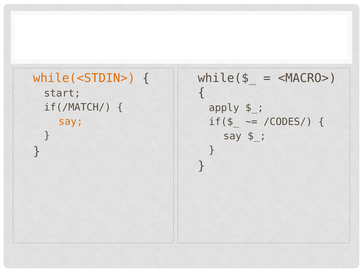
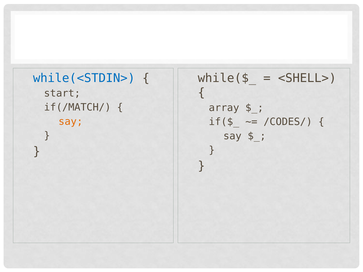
while(<STDIN> colour: orange -> blue
<MACRO>: <MACRO> -> <SHELL>
apply: apply -> array
